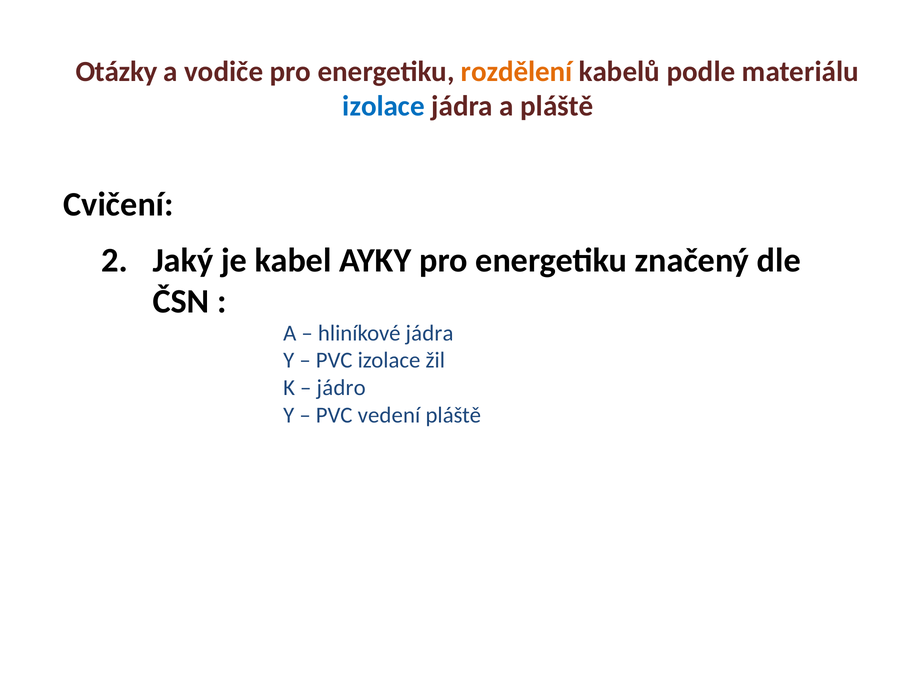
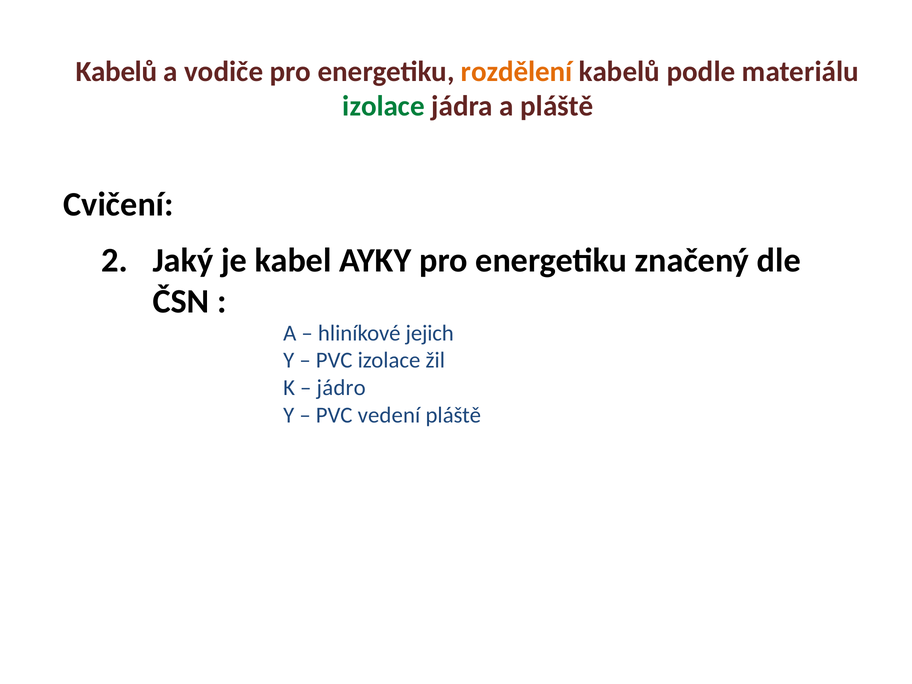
Otázky at (117, 72): Otázky -> Kabelů
izolace at (384, 106) colour: blue -> green
hliníkové jádra: jádra -> jejich
